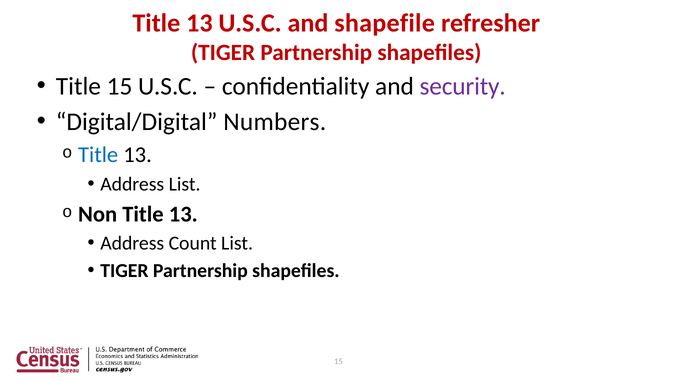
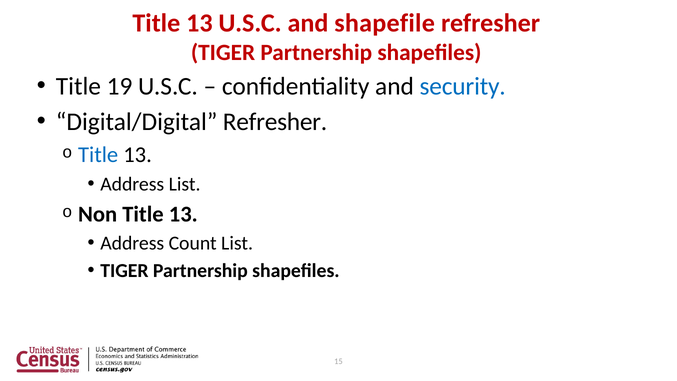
Title 15: 15 -> 19
security colour: purple -> blue
Digital/Digital Numbers: Numbers -> Refresher
